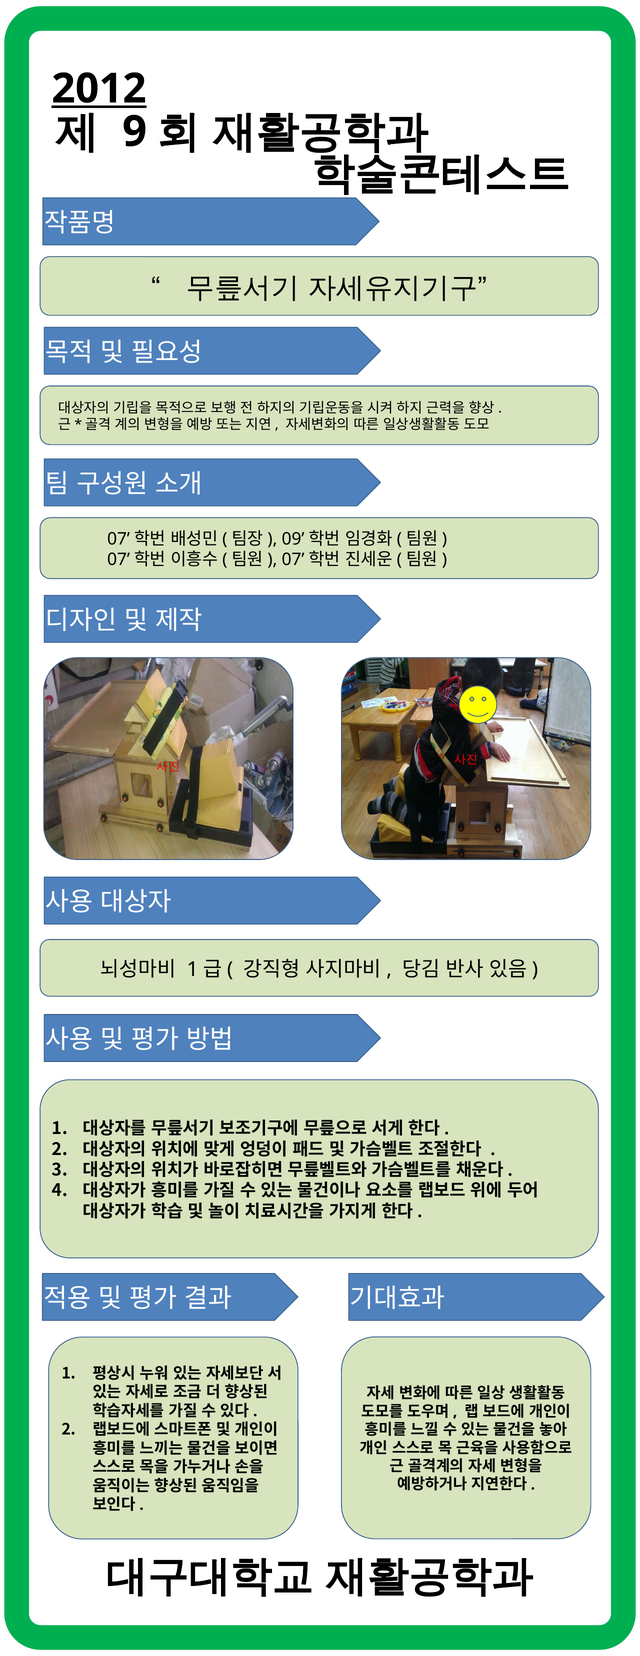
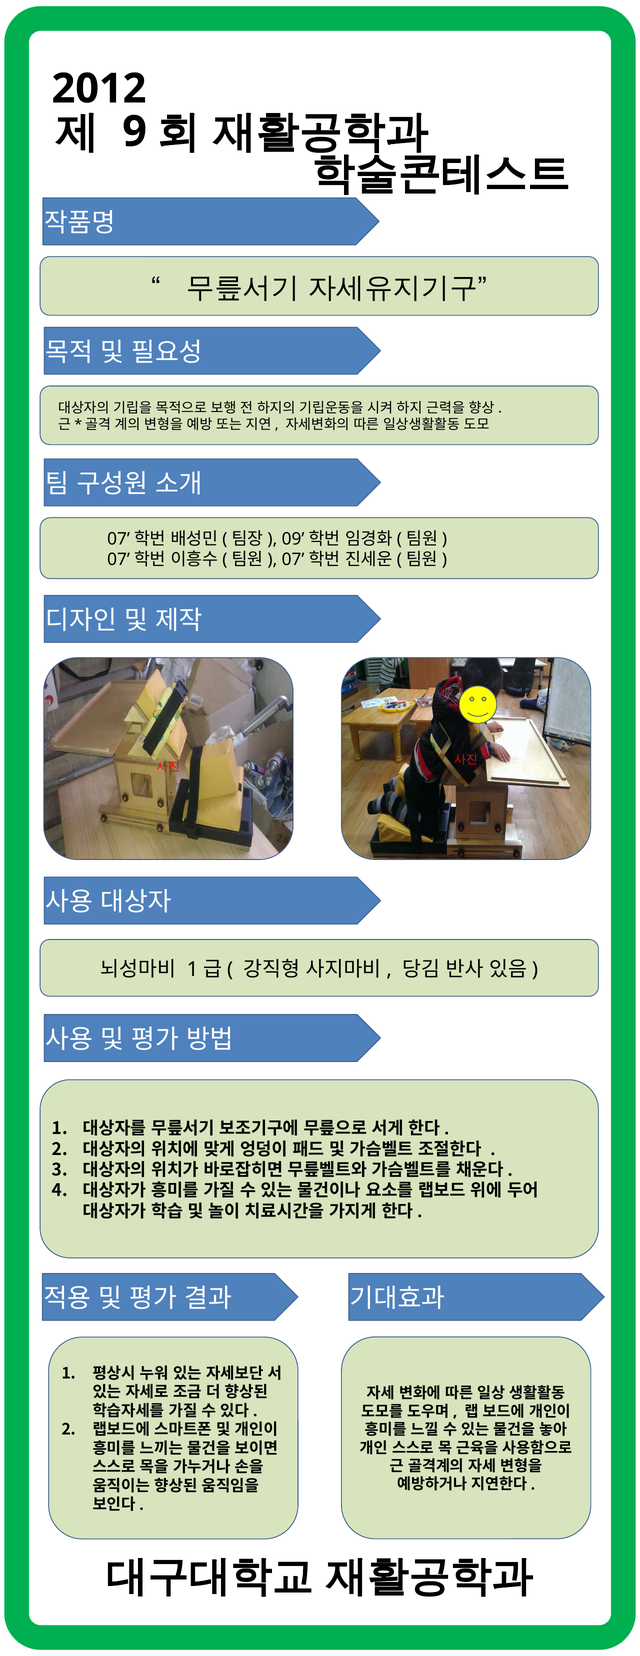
2012 underline: present -> none
